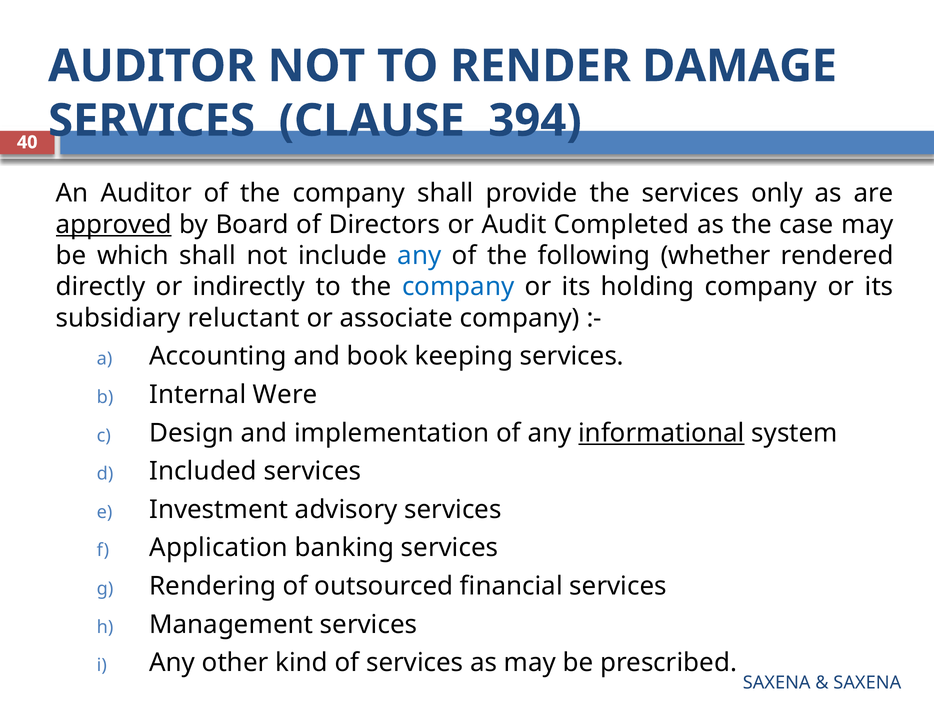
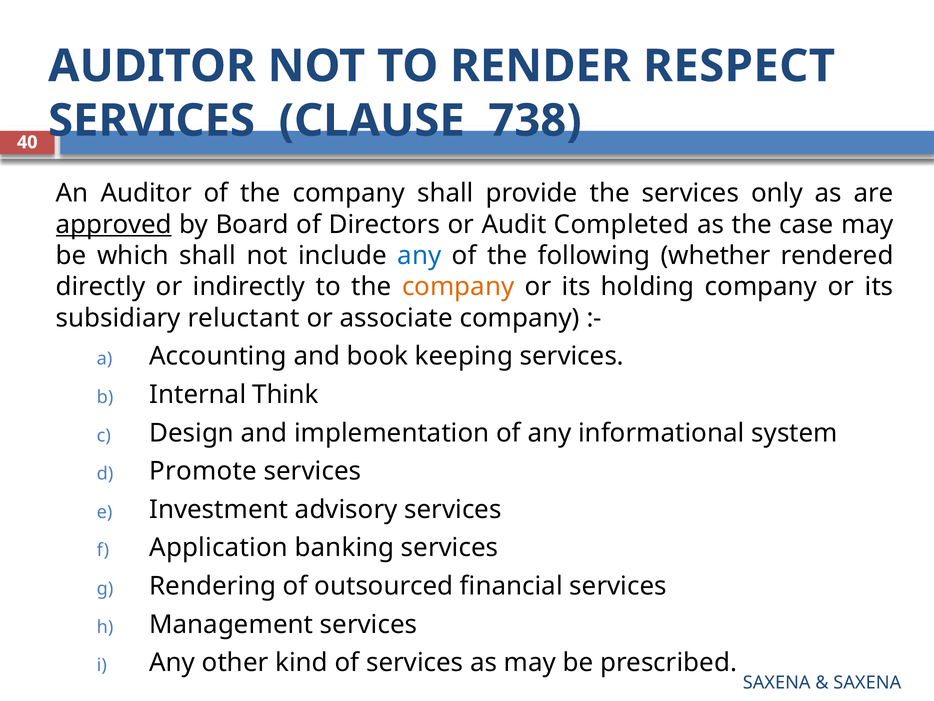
DAMAGE: DAMAGE -> RESPECT
394: 394 -> 738
company at (458, 287) colour: blue -> orange
Were: Were -> Think
informational underline: present -> none
Included: Included -> Promote
